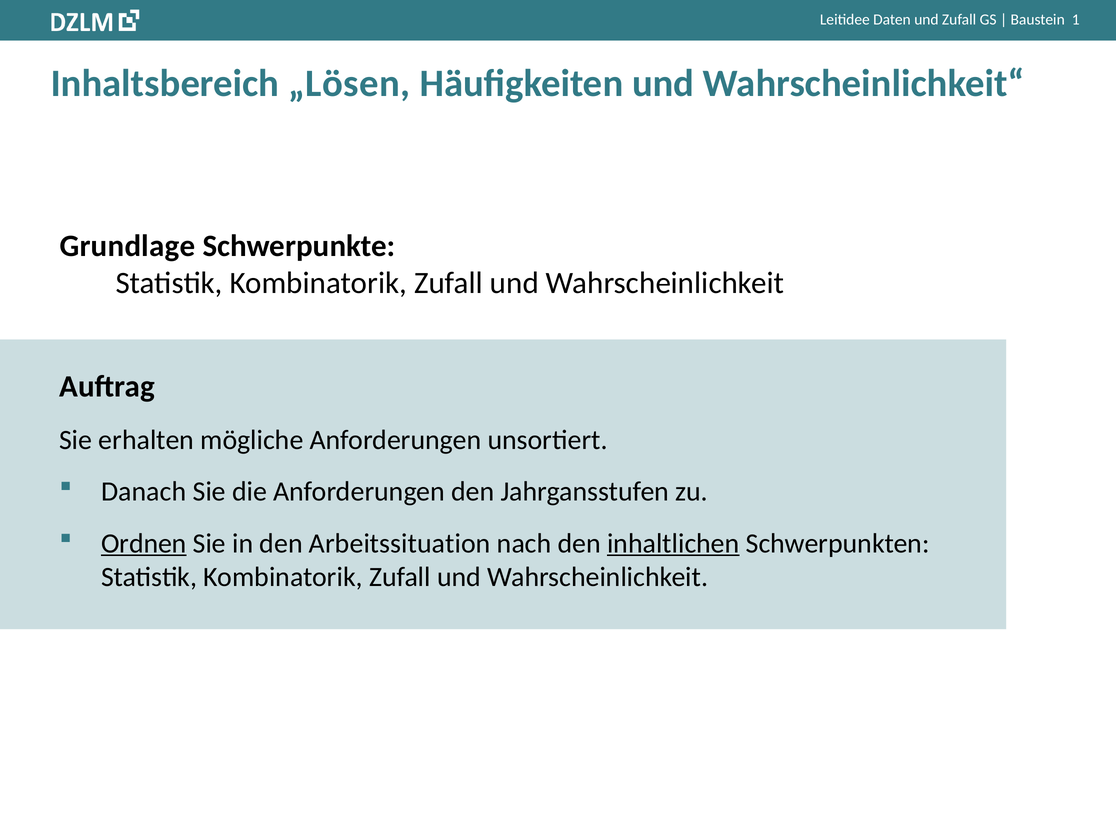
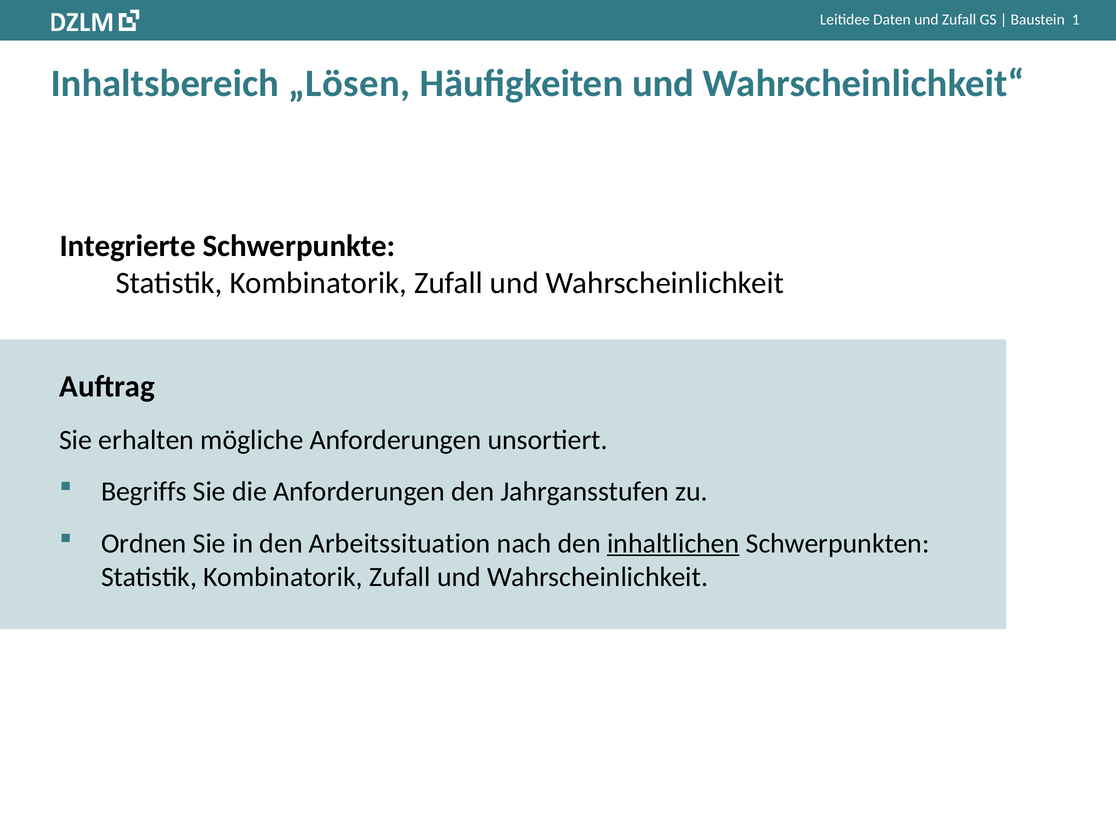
Grundlage: Grundlage -> Integrierte
Danach: Danach -> Begriffs
Ordnen underline: present -> none
